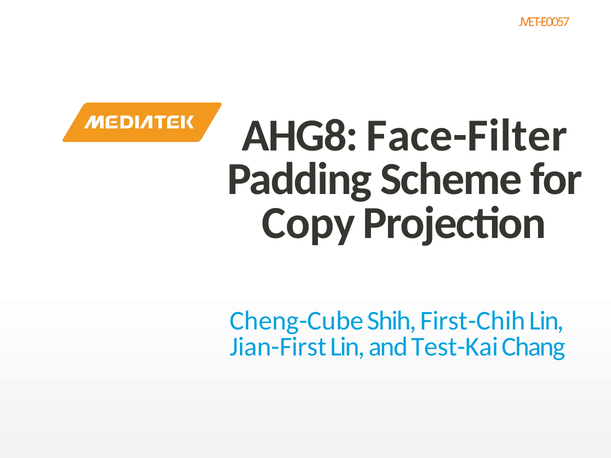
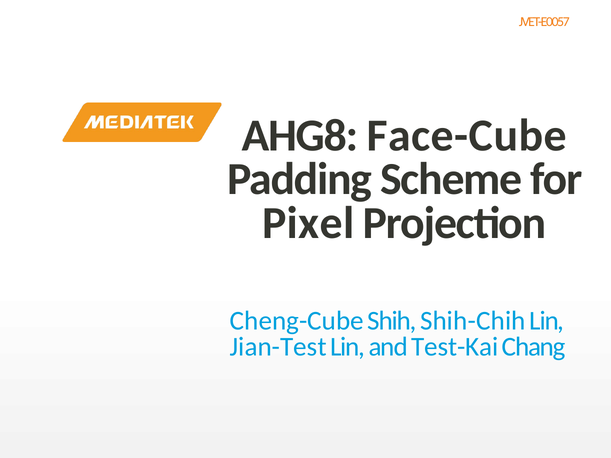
Face-Filter: Face-Filter -> Face-Cube
Copy: Copy -> Pixel
First-Chih: First-Chih -> Shih-Chih
Jian-First: Jian-First -> Jian-Test
